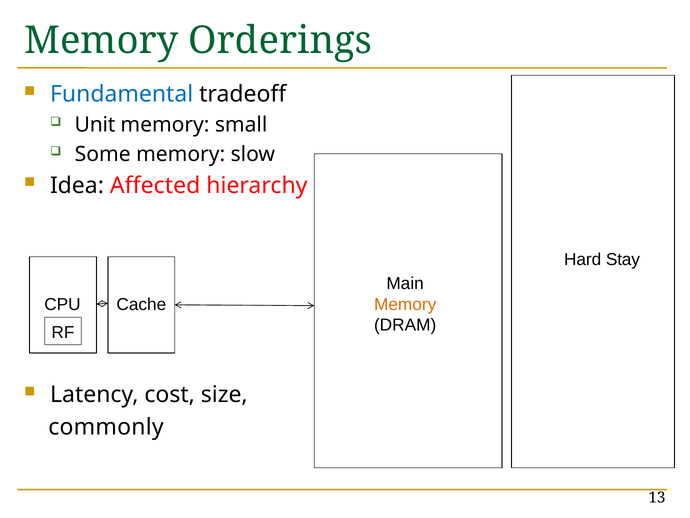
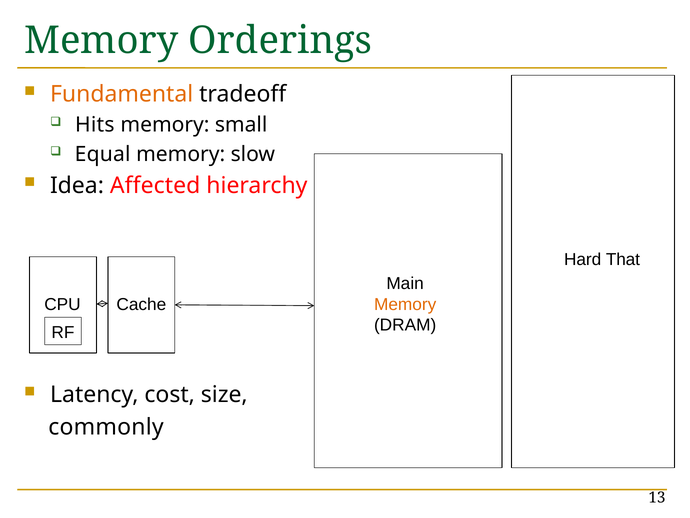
Fundamental colour: blue -> orange
Unit: Unit -> Hits
Some: Some -> Equal
Stay: Stay -> That
